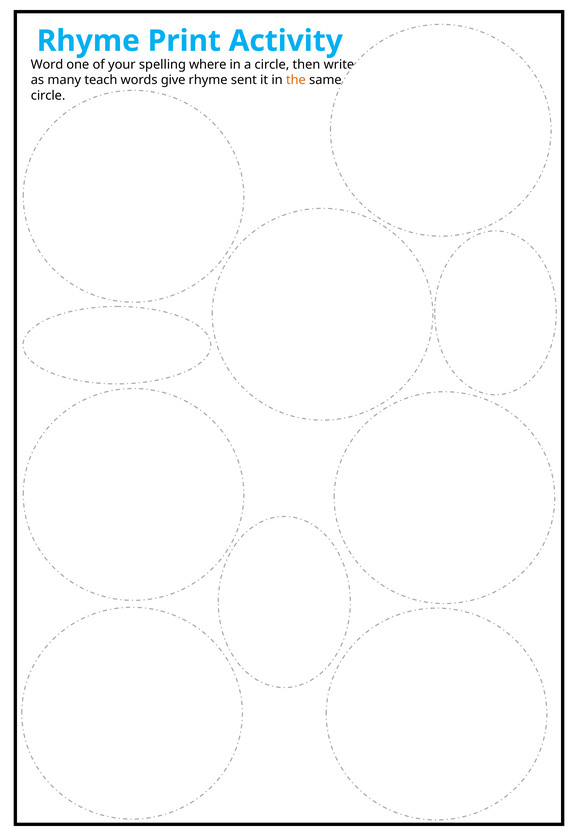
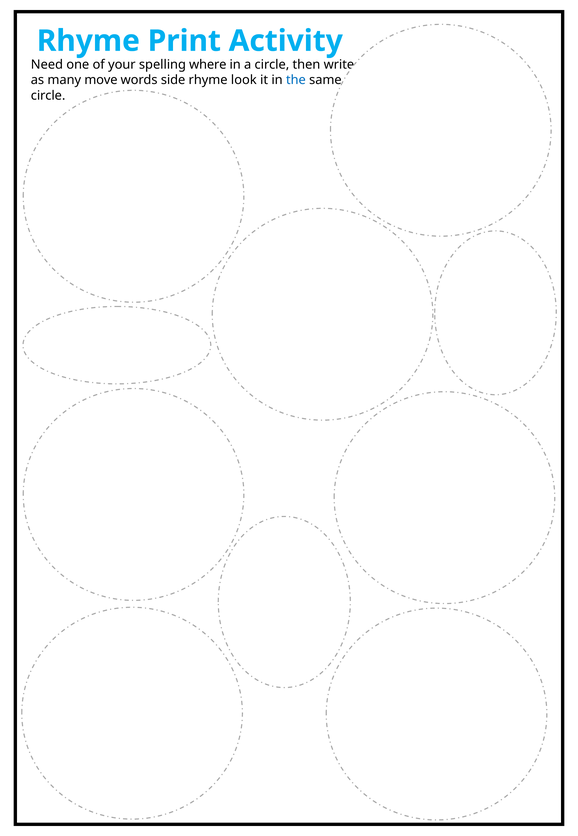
Word: Word -> Need
teach: teach -> move
give: give -> side
sent: sent -> look
the colour: orange -> blue
